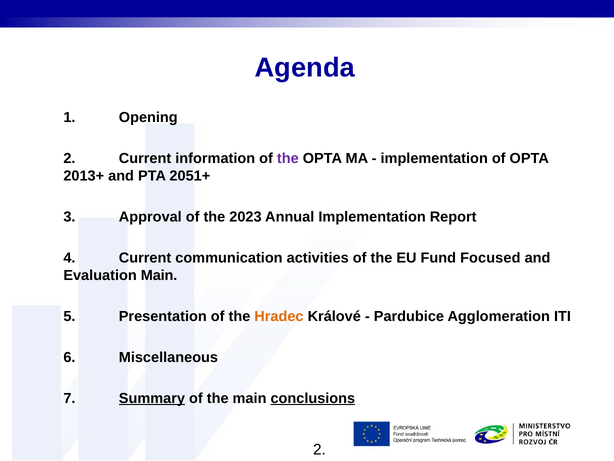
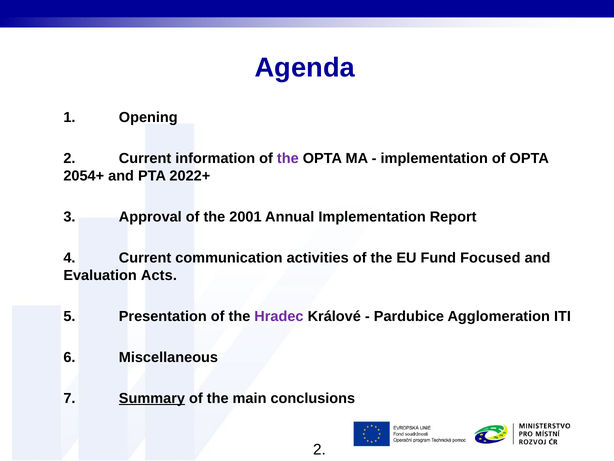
2013+: 2013+ -> 2054+
2051+: 2051+ -> 2022+
2023: 2023 -> 2001
Evaluation Main: Main -> Acts
Hradec colour: orange -> purple
conclusions underline: present -> none
